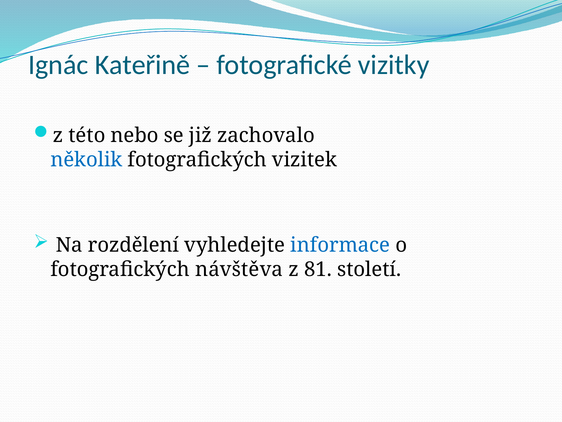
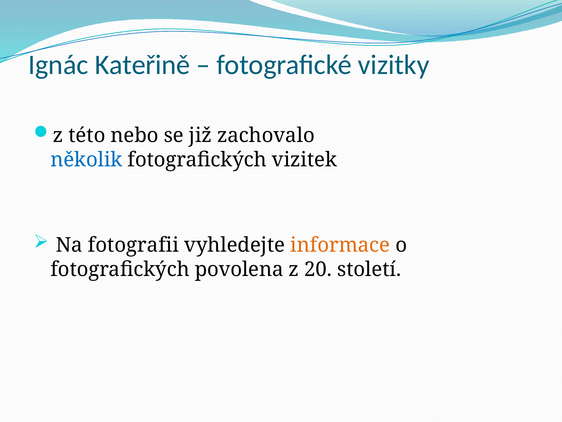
rozdělení: rozdělení -> fotografii
informace colour: blue -> orange
návštěva: návštěva -> povolena
81: 81 -> 20
